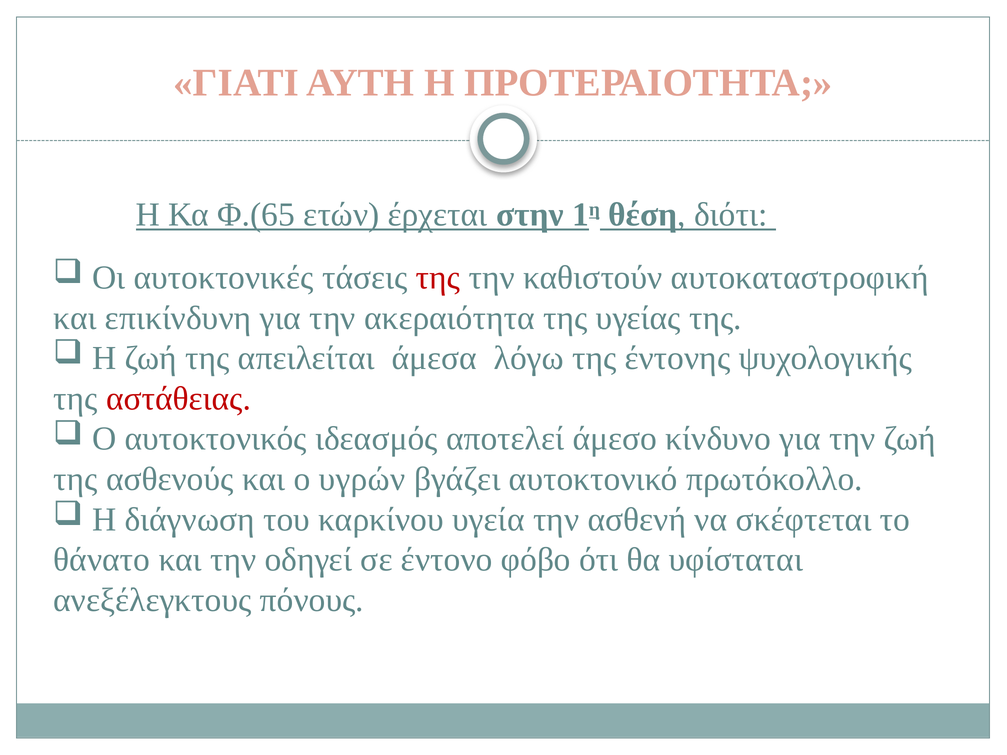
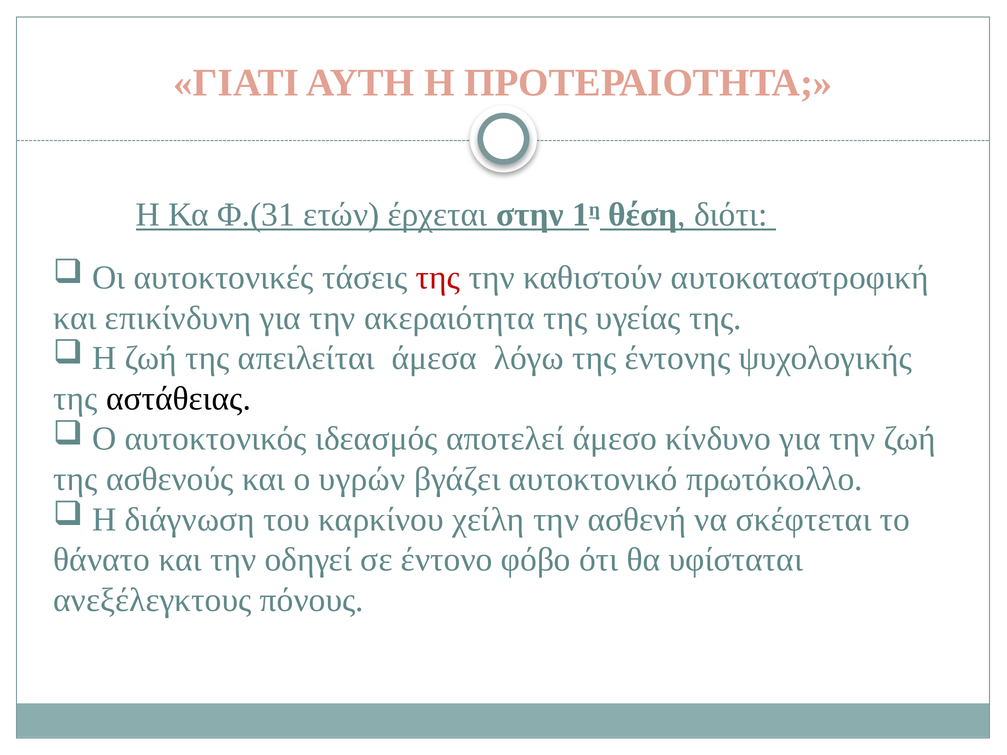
Φ.(65: Φ.(65 -> Φ.(31
αστάθειας colour: red -> black
υγεία: υγεία -> χείλη
